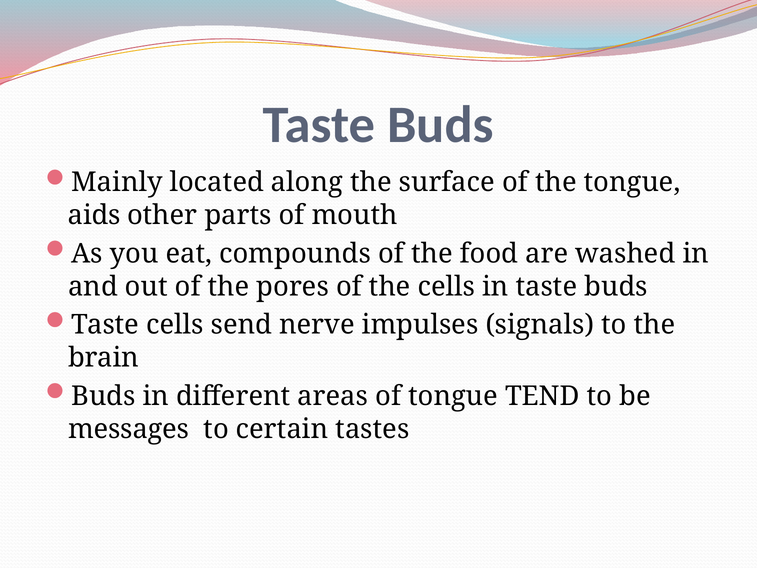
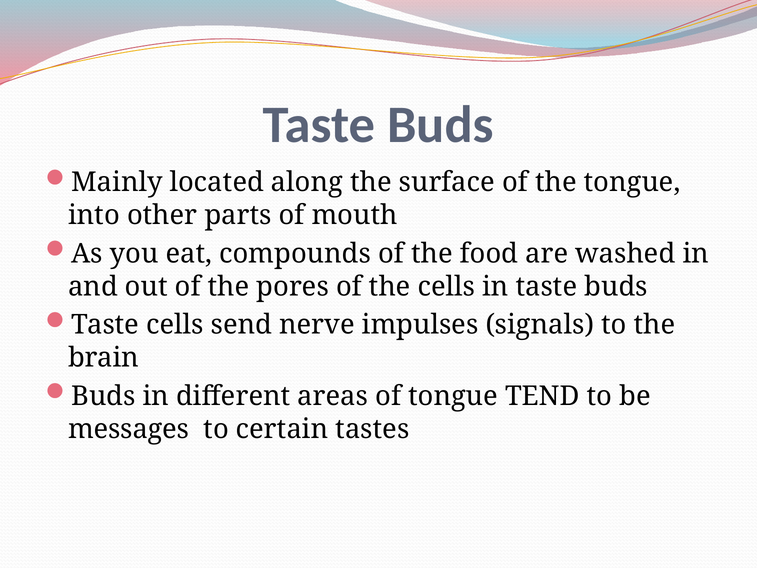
aids: aids -> into
